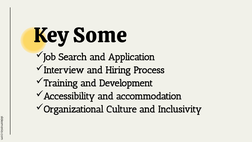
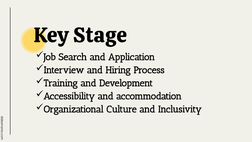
Some: Some -> Stage
